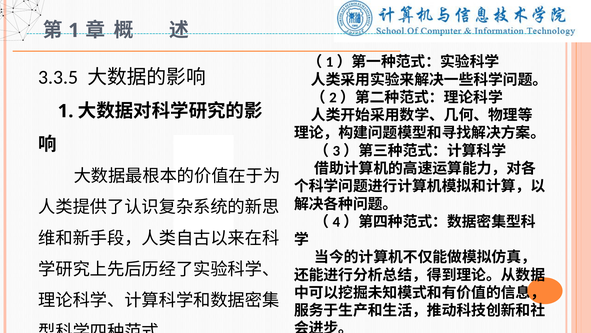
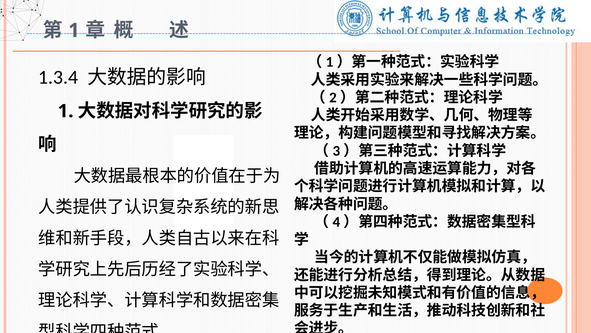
3.3.5: 3.3.5 -> 1.3.4
